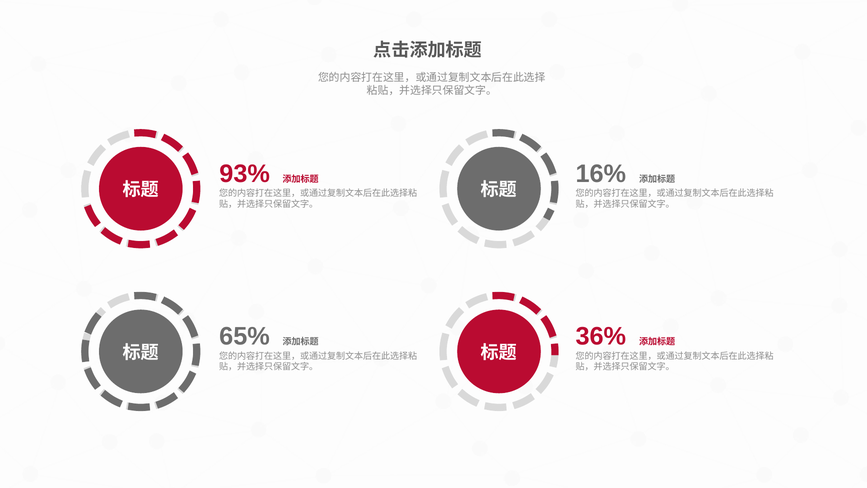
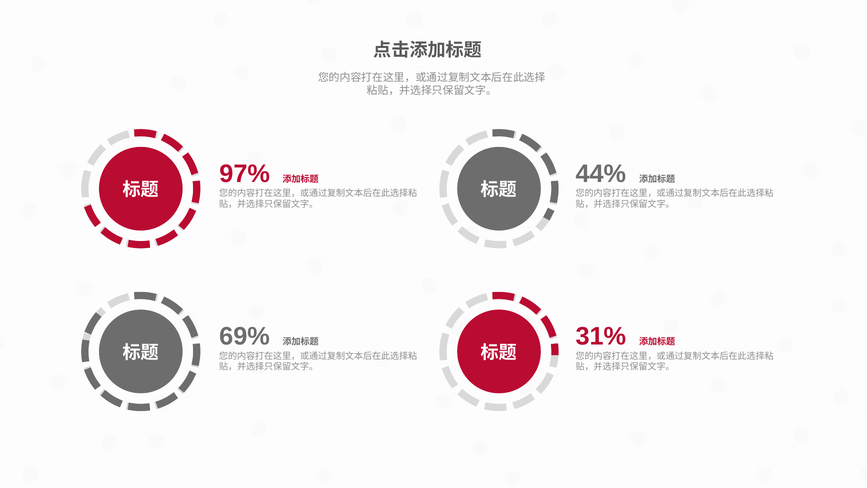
93%: 93% -> 97%
16%: 16% -> 44%
65%: 65% -> 69%
36%: 36% -> 31%
